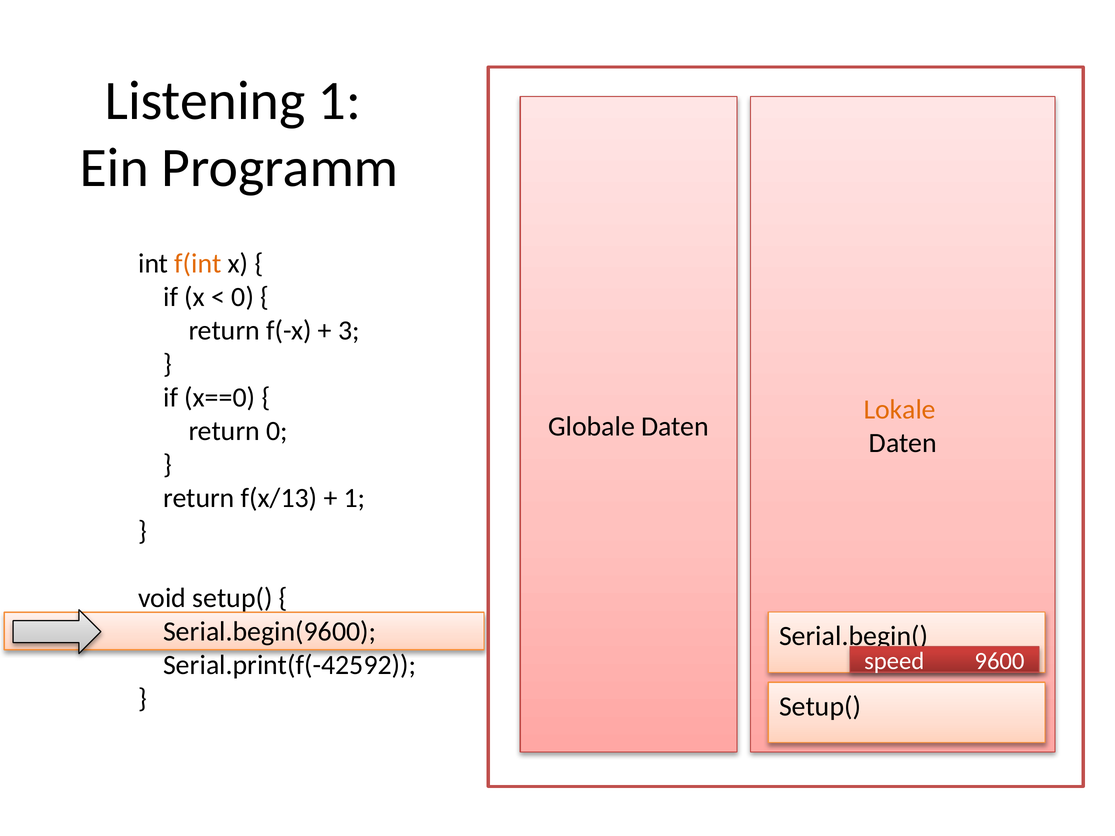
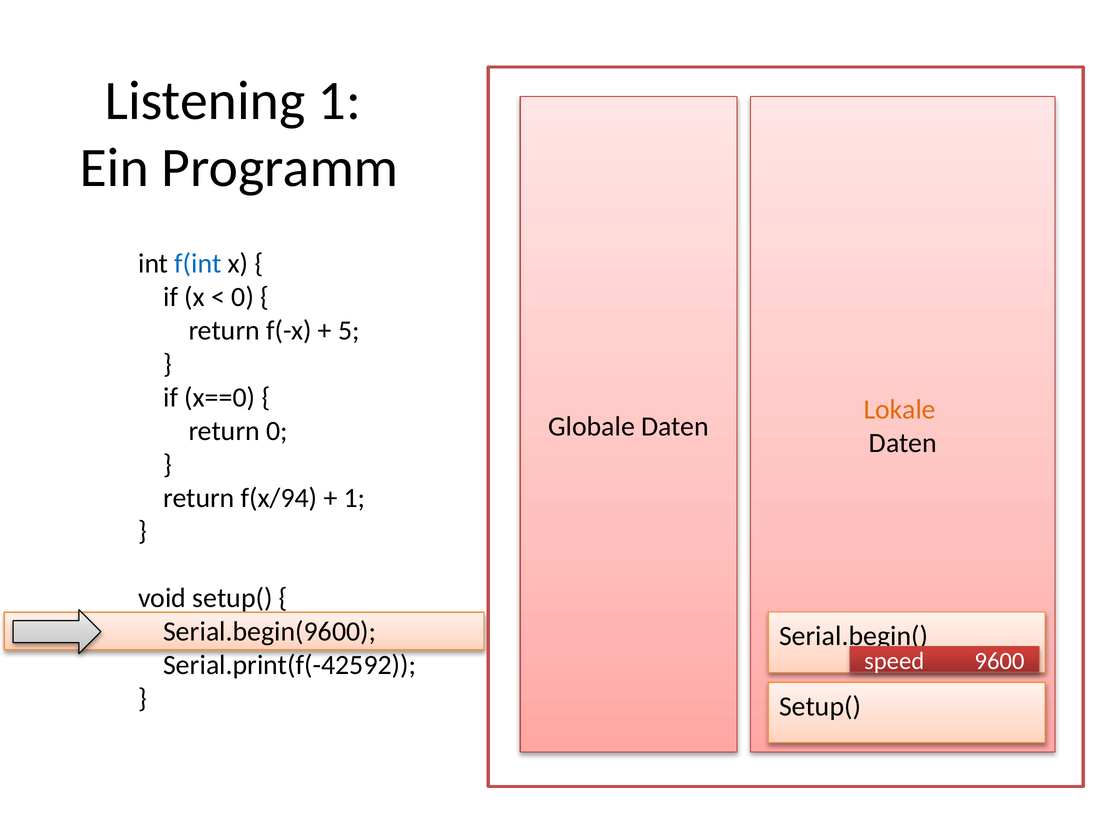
f(int colour: orange -> blue
3: 3 -> 5
f(x/13: f(x/13 -> f(x/94
